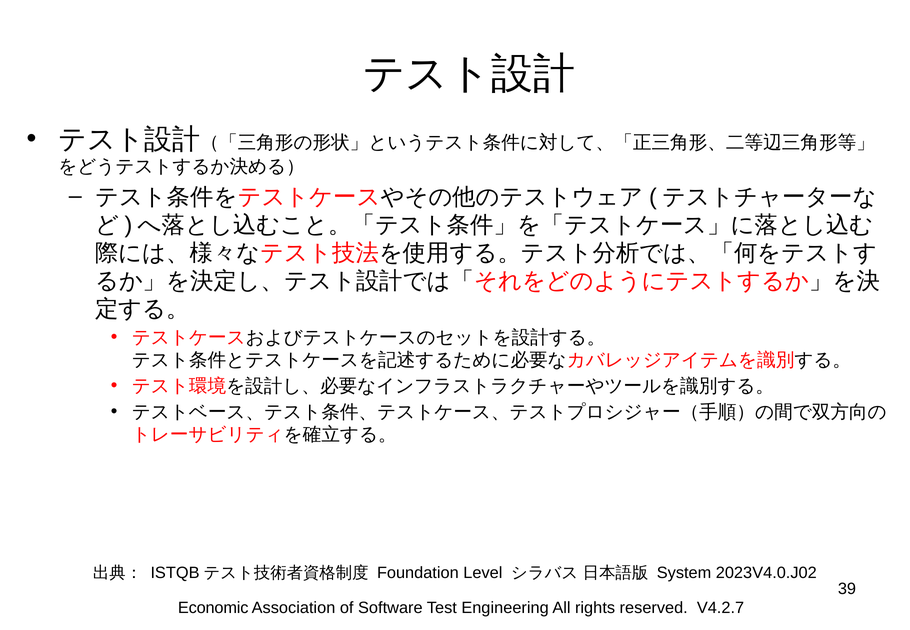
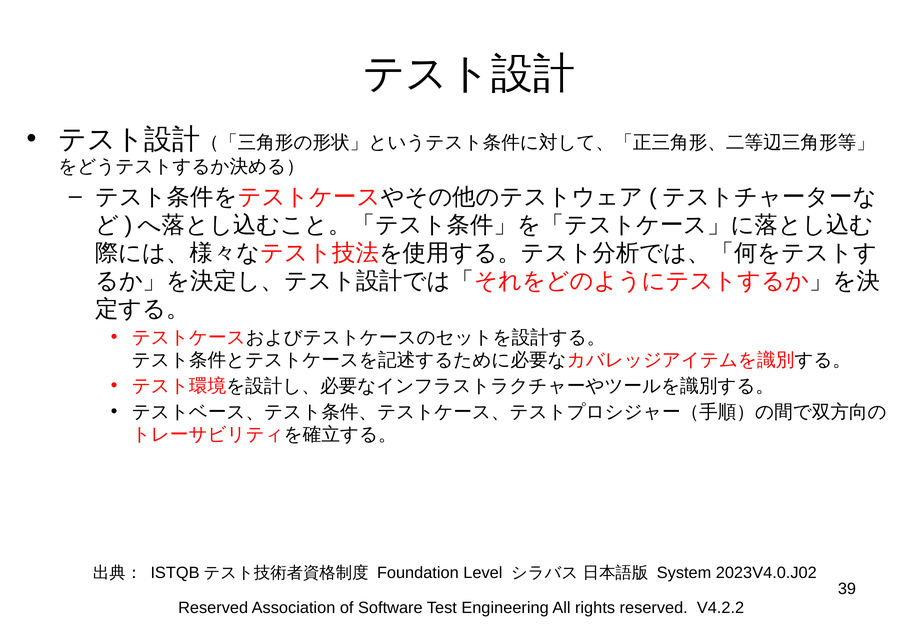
Economic at (213, 608): Economic -> Reserved
V4.2.7: V4.2.7 -> V4.2.2
